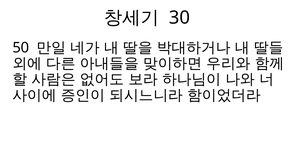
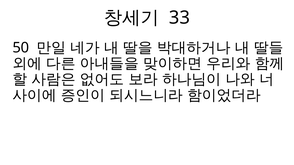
30: 30 -> 33
